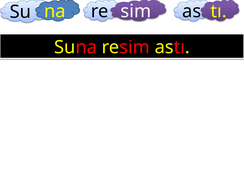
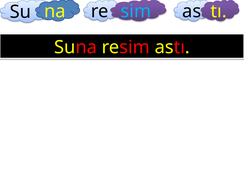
sim colour: white -> light blue
